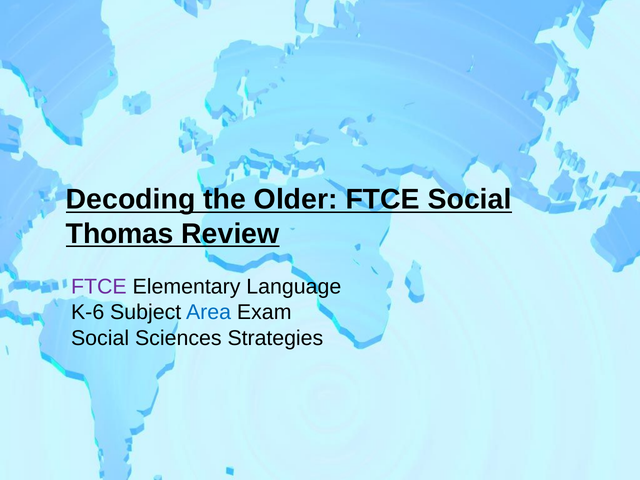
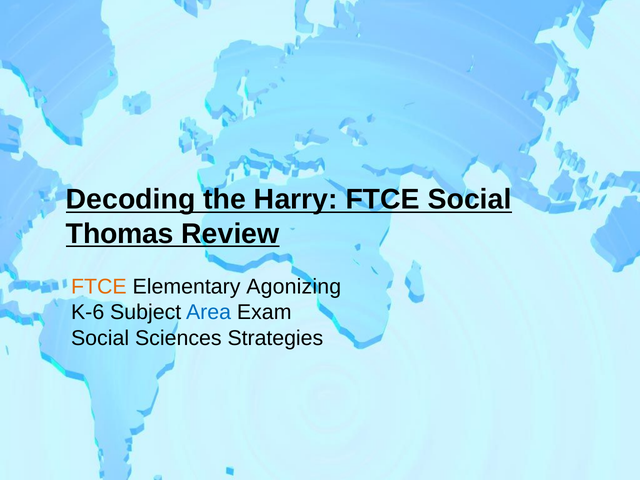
Older: Older -> Harry
FTCE at (99, 287) colour: purple -> orange
Language: Language -> Agonizing
